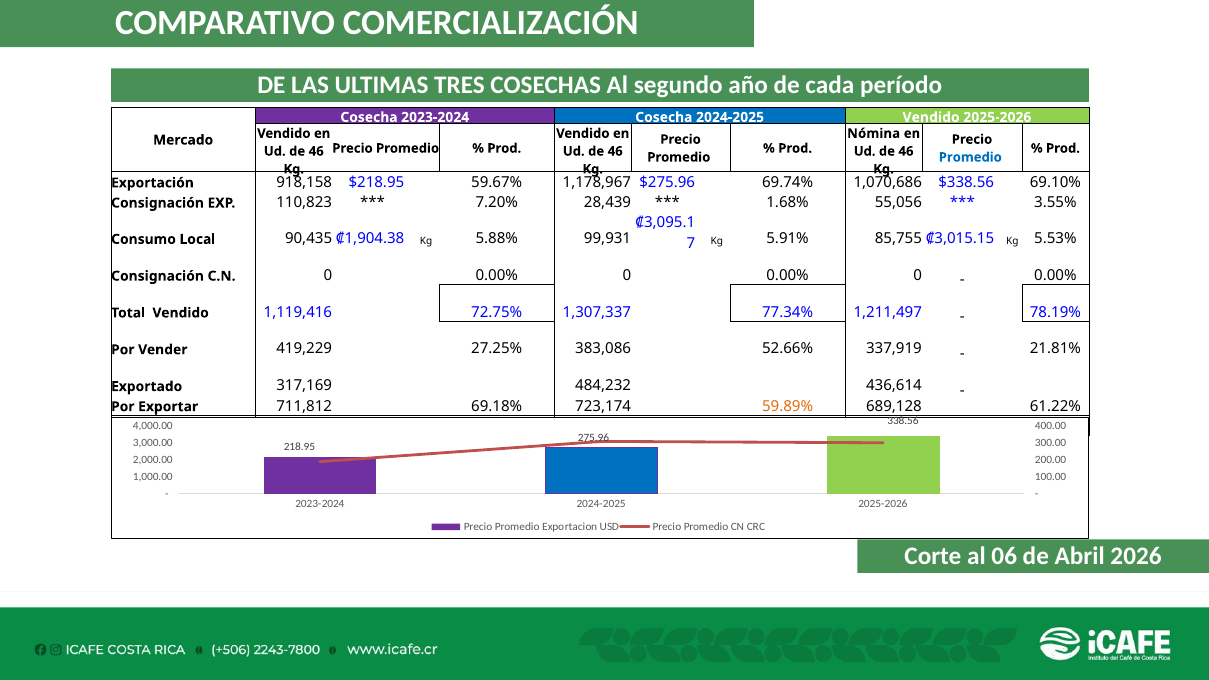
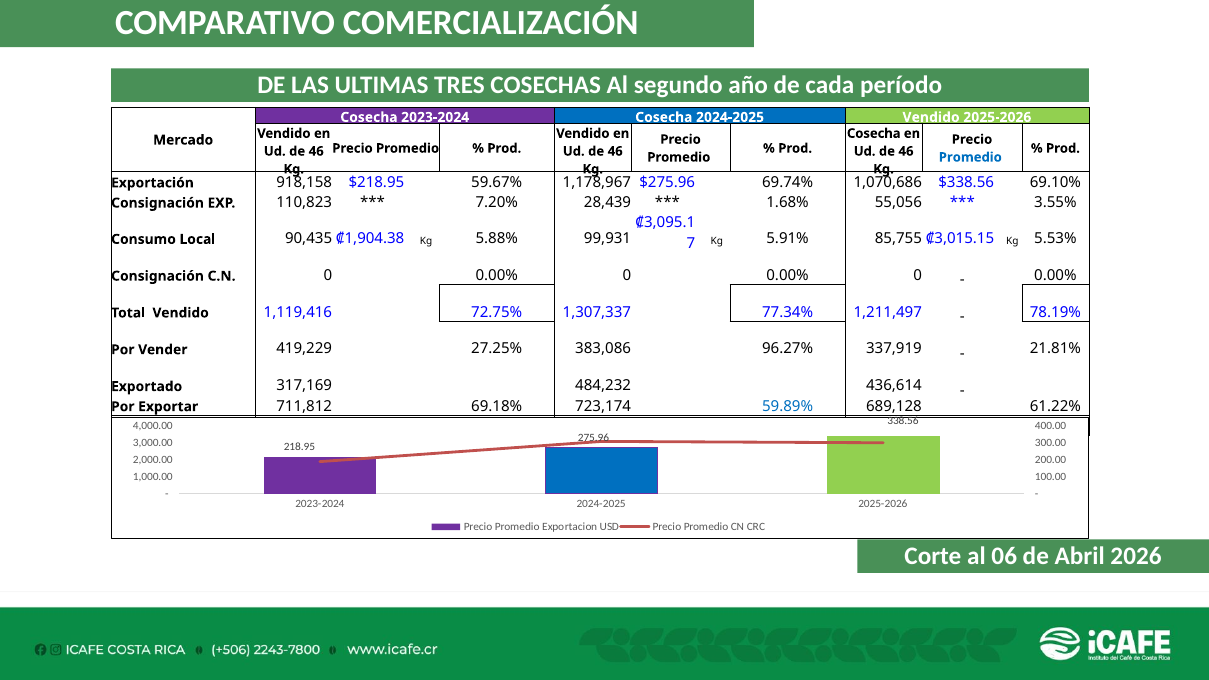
Nómina at (874, 133): Nómina -> Cosecha
52.66%: 52.66% -> 96.27%
59.89% colour: orange -> blue
